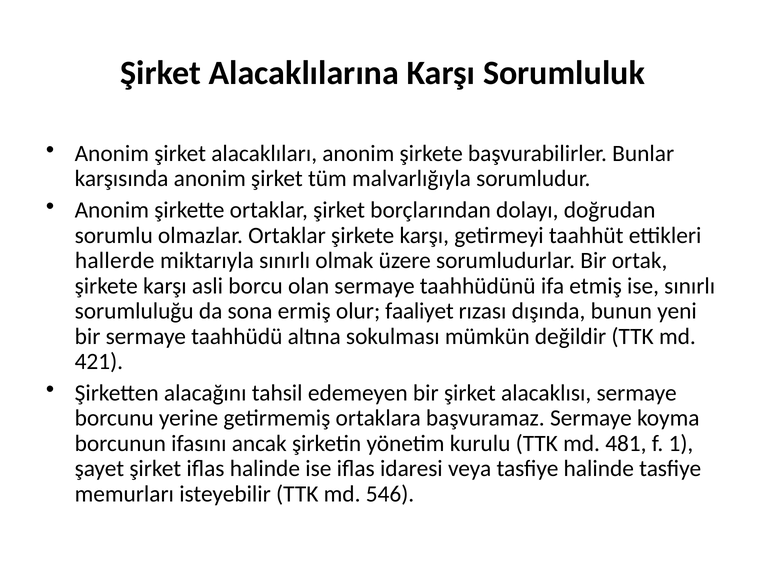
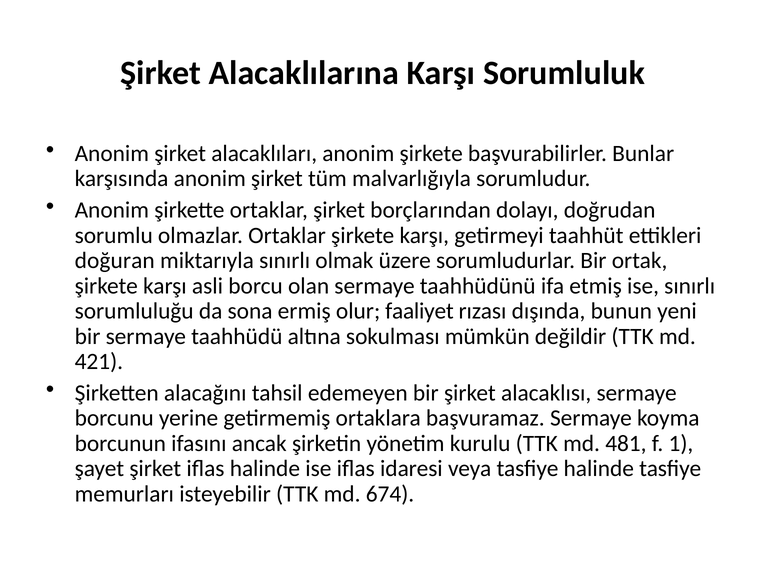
hallerde: hallerde -> doğuran
546: 546 -> 674
